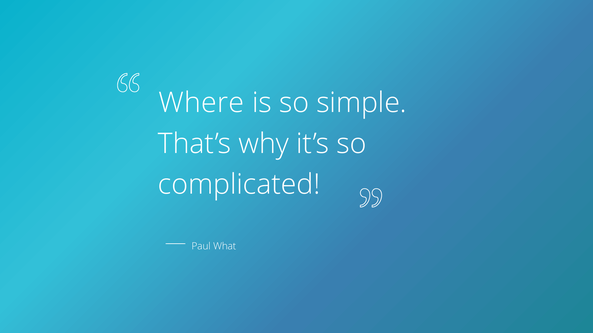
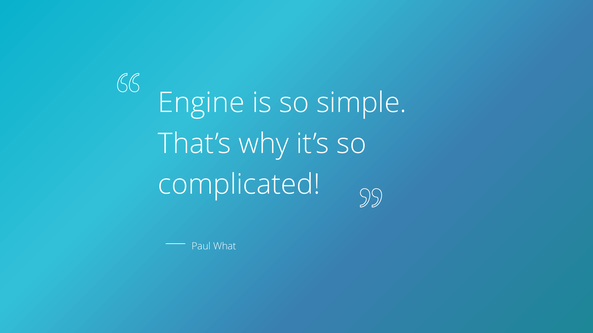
Where: Where -> Engine
